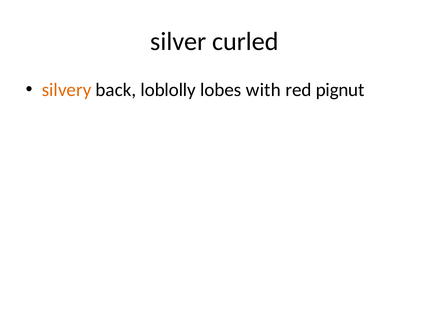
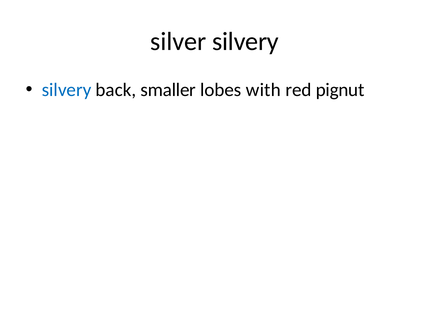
silver curled: curled -> silvery
silvery at (67, 90) colour: orange -> blue
loblolly: loblolly -> smaller
